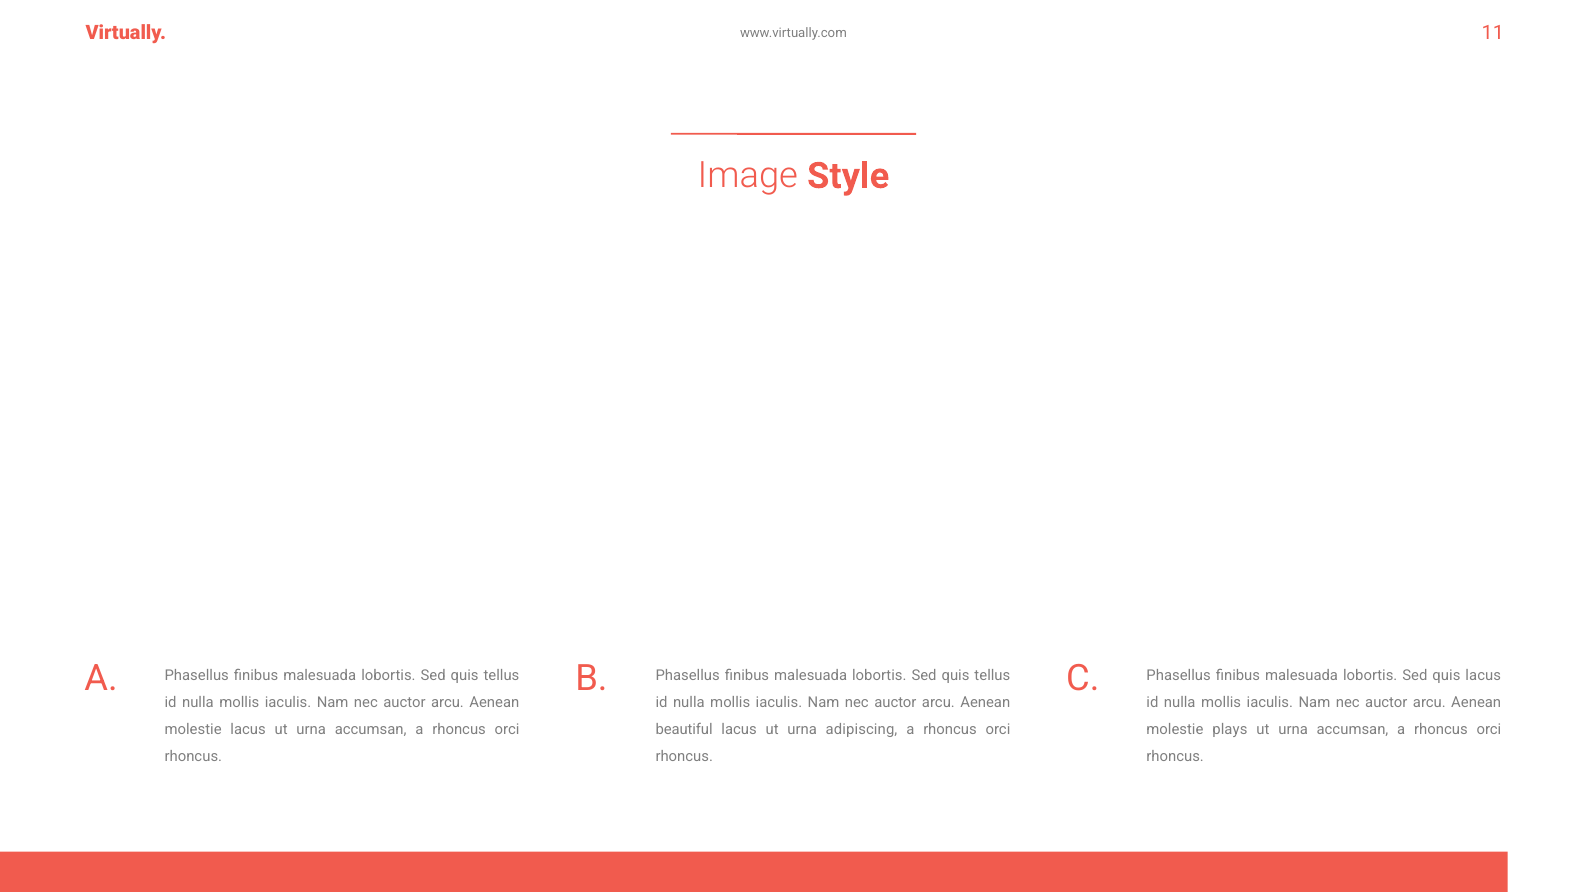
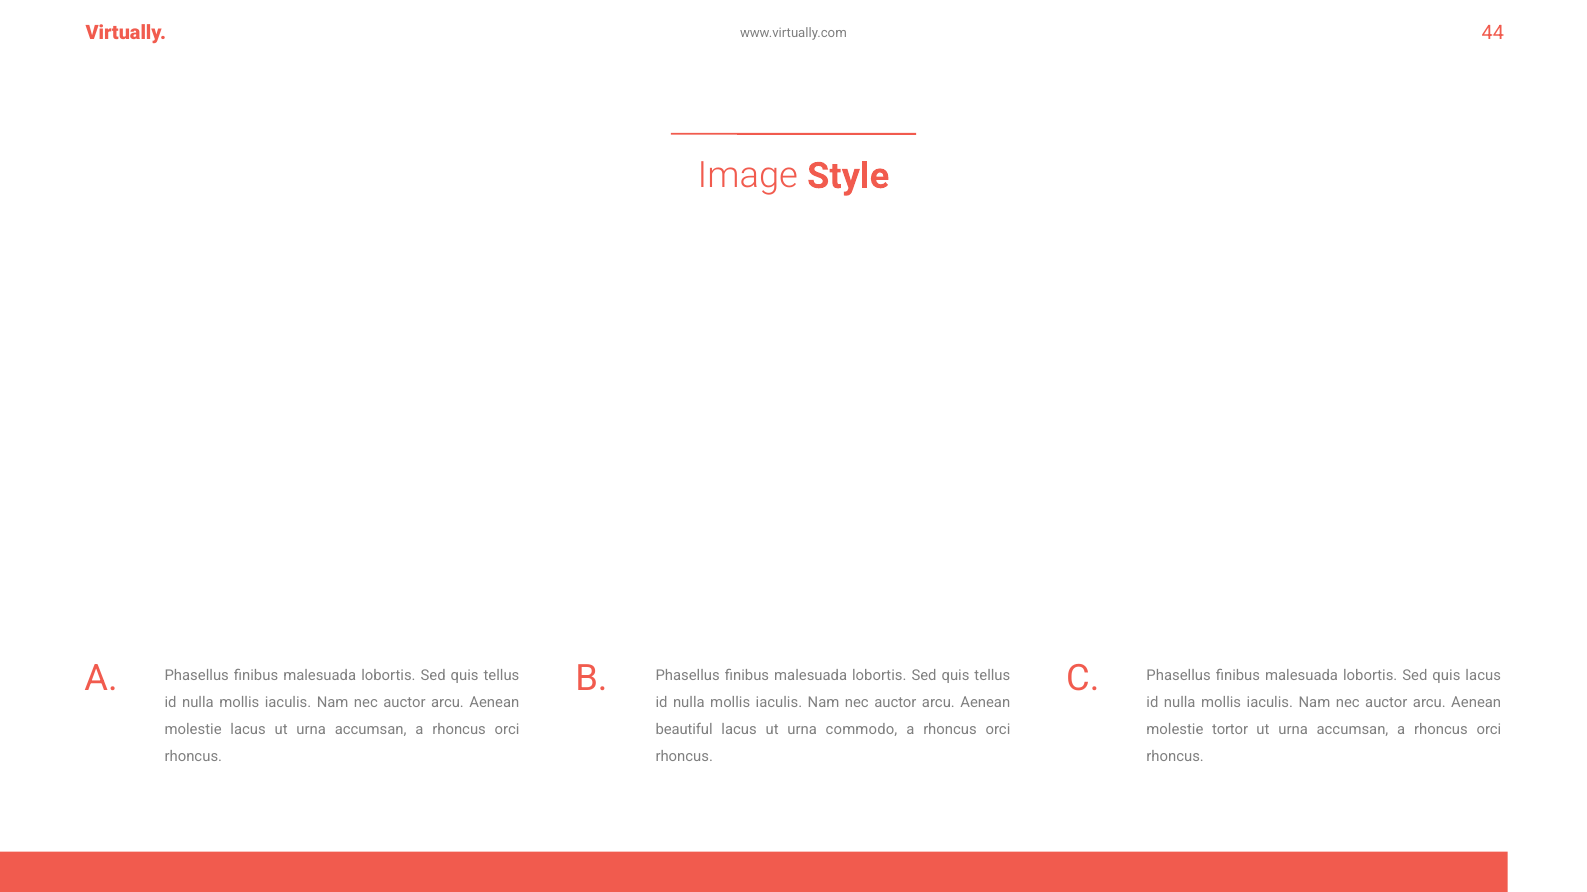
11: 11 -> 44
adipiscing: adipiscing -> commodo
plays: plays -> tortor
